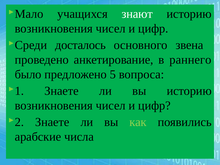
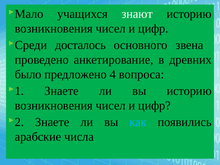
раннего: раннего -> древних
5: 5 -> 4
как colour: light green -> light blue
